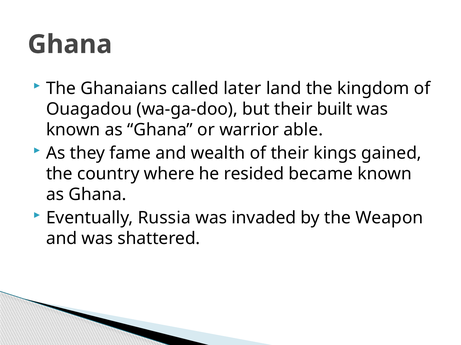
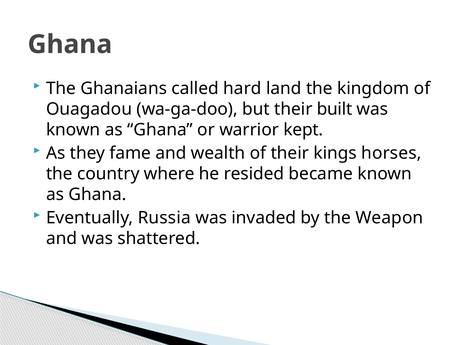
later: later -> hard
able: able -> kept
gained: gained -> horses
